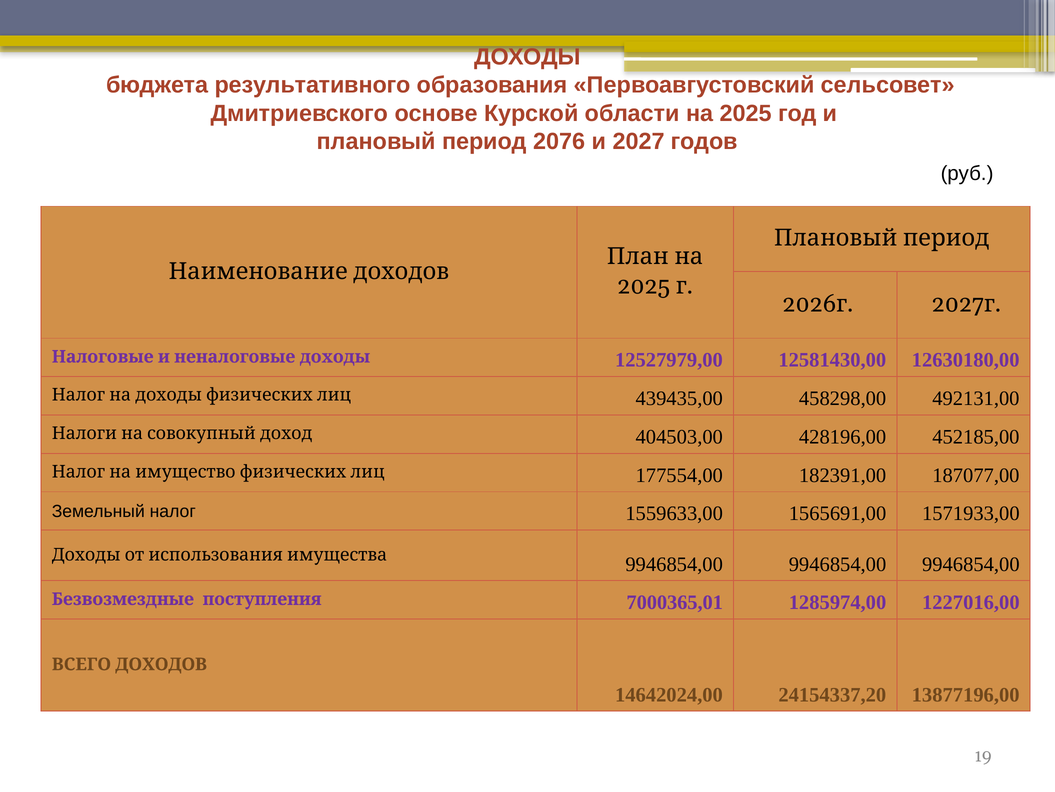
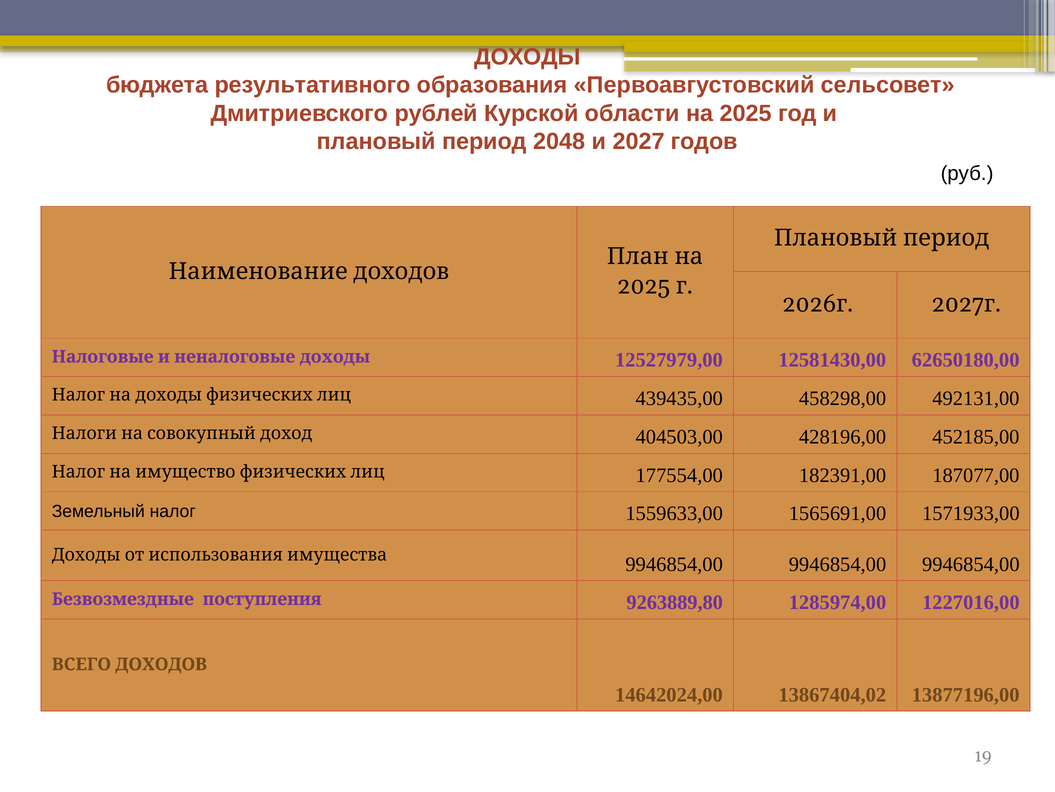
основе: основе -> рублей
2076: 2076 -> 2048
12630180,00: 12630180,00 -> 62650180,00
7000365,01: 7000365,01 -> 9263889,80
24154337,20: 24154337,20 -> 13867404,02
